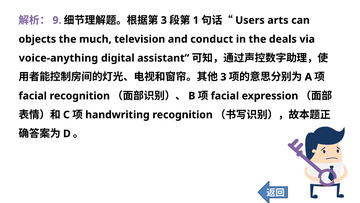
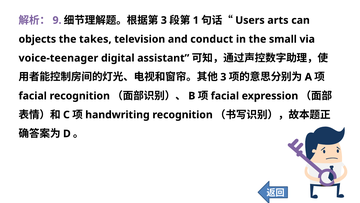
much: much -> takes
deals: deals -> small
voice-anything: voice-anything -> voice-teenager
